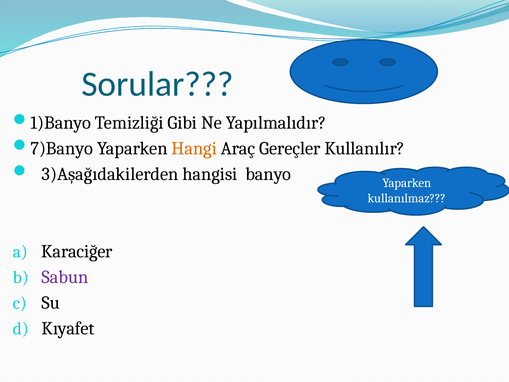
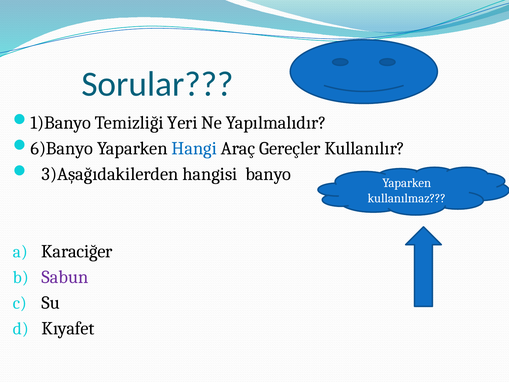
Gibi: Gibi -> Yeri
7)Banyo: 7)Banyo -> 6)Banyo
Hangi colour: orange -> blue
